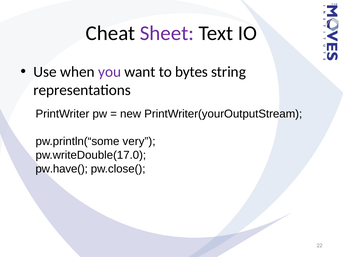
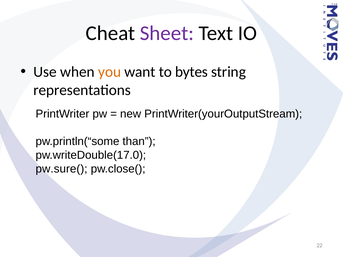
you colour: purple -> orange
very: very -> than
pw.have(: pw.have( -> pw.sure(
